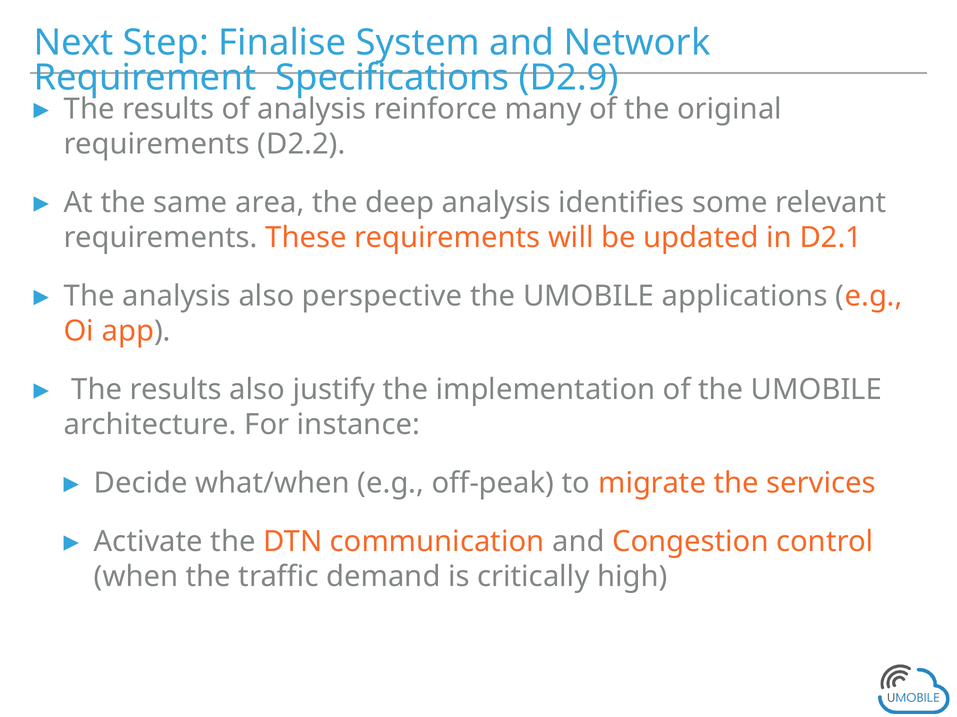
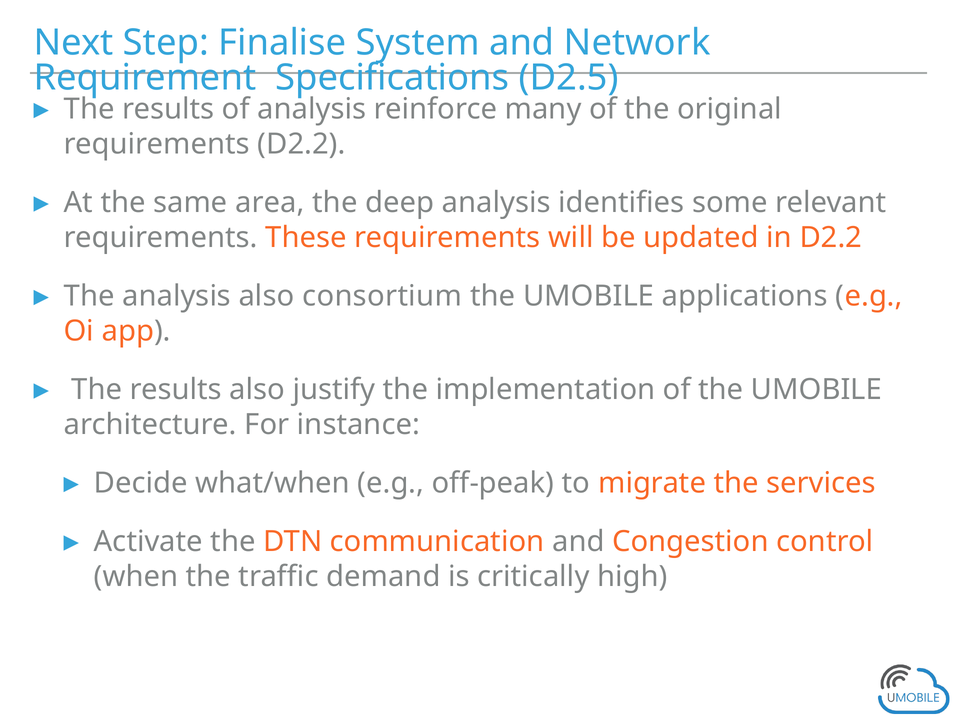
D2.9: D2.9 -> D2.5
in D2.1: D2.1 -> D2.2
perspective: perspective -> consortium
